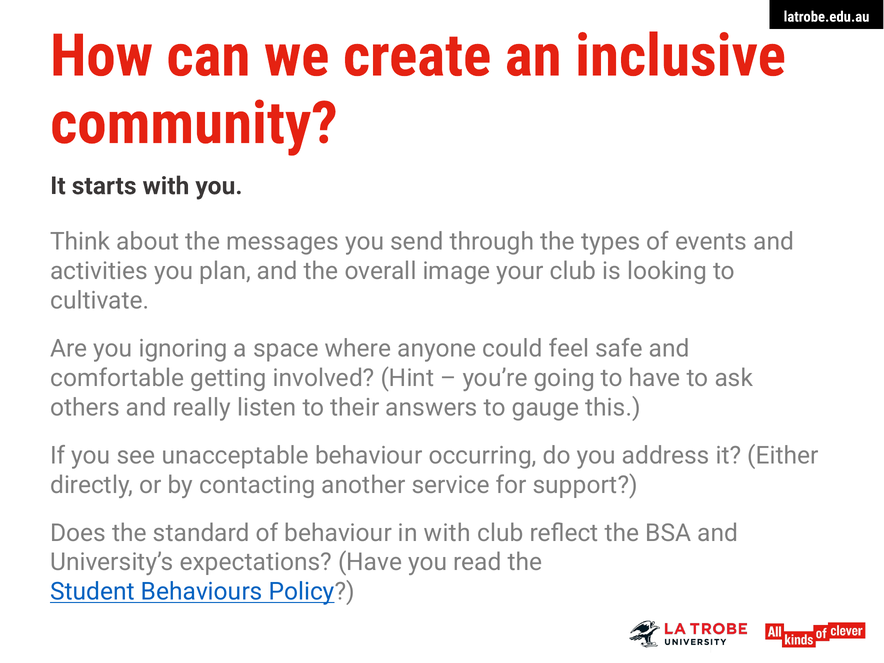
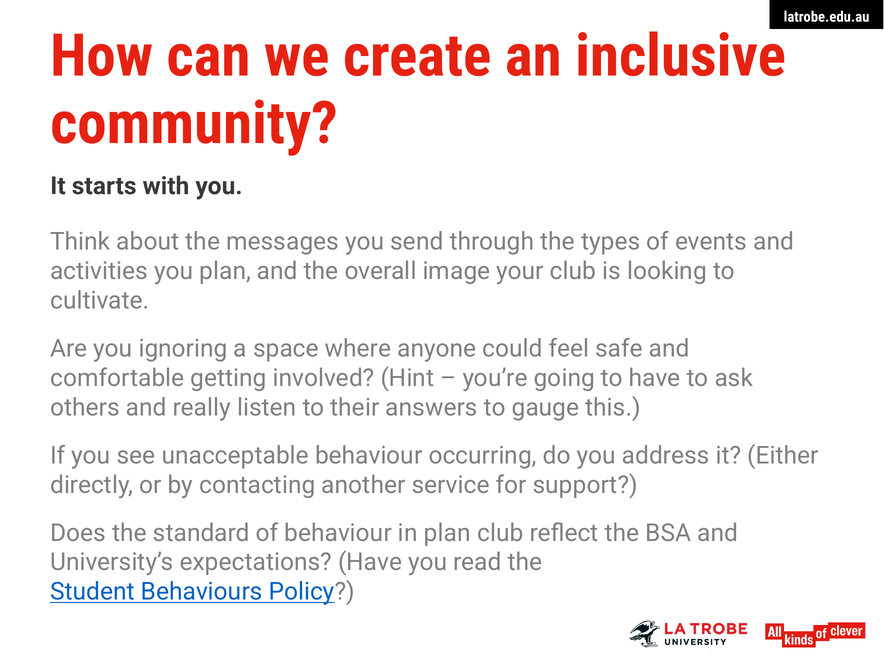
in with: with -> plan
